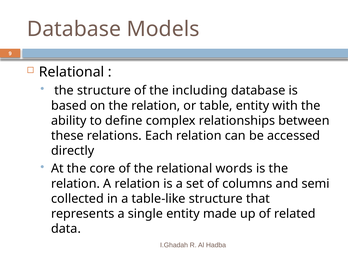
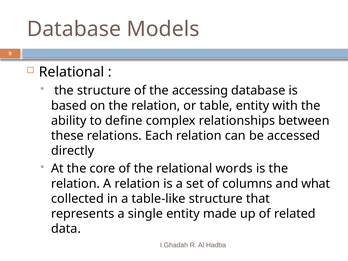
including: including -> accessing
semi: semi -> what
